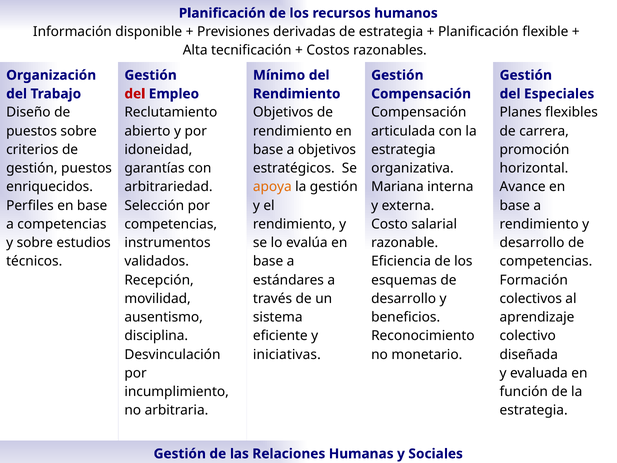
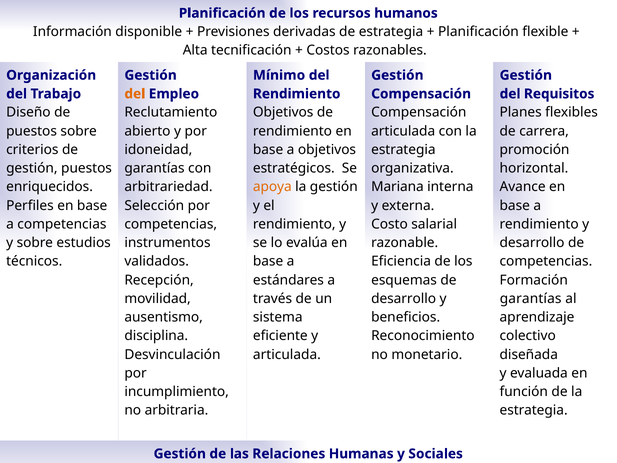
del at (135, 94) colour: red -> orange
Especiales: Especiales -> Requisitos
colectivos at (531, 298): colectivos -> garantías
iniciativas at (287, 354): iniciativas -> articulada
